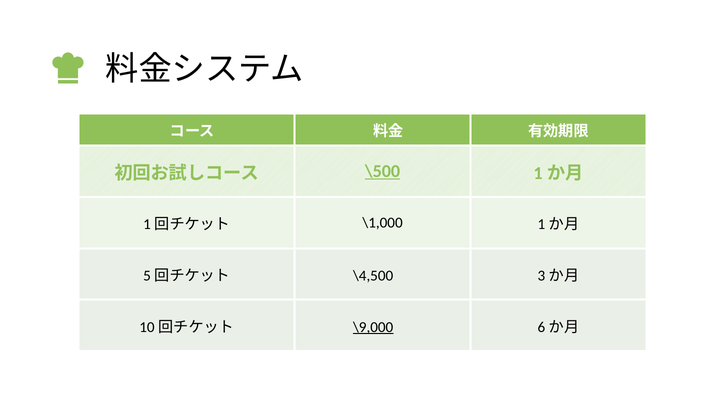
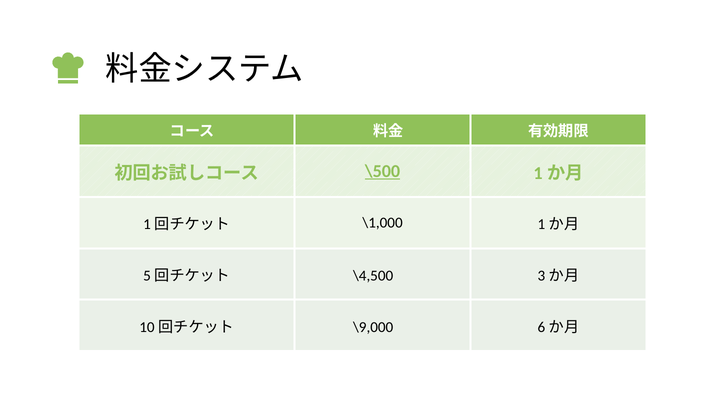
\9,000 underline: present -> none
